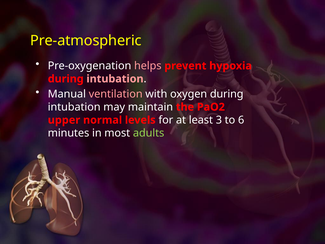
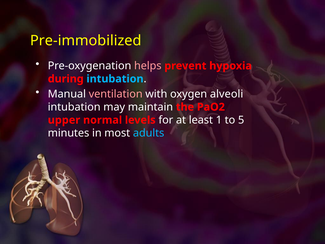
Pre-atmospheric: Pre-atmospheric -> Pre-immobilized
intubation at (115, 79) colour: pink -> light blue
oxygen during: during -> alveoli
3: 3 -> 1
6: 6 -> 5
adults colour: light green -> light blue
